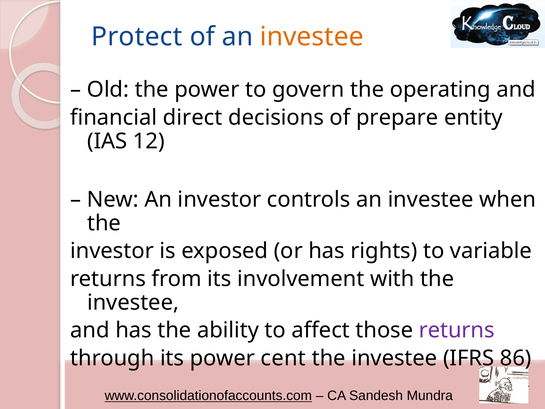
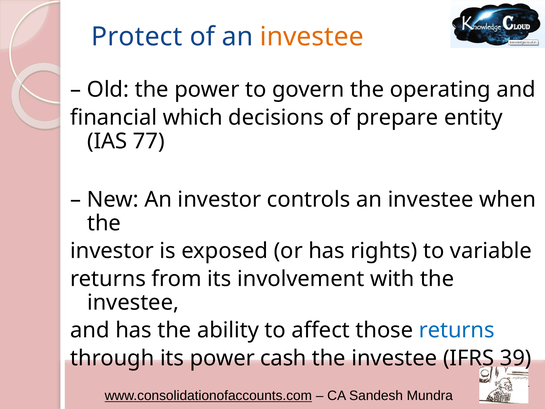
direct: direct -> which
12: 12 -> 77
returns at (457, 330) colour: purple -> blue
cent: cent -> cash
86: 86 -> 39
